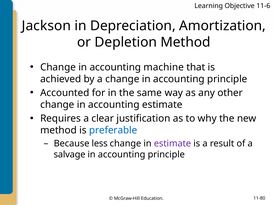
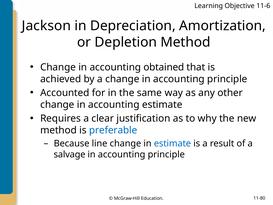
machine: machine -> obtained
less: less -> line
estimate at (172, 143) colour: purple -> blue
